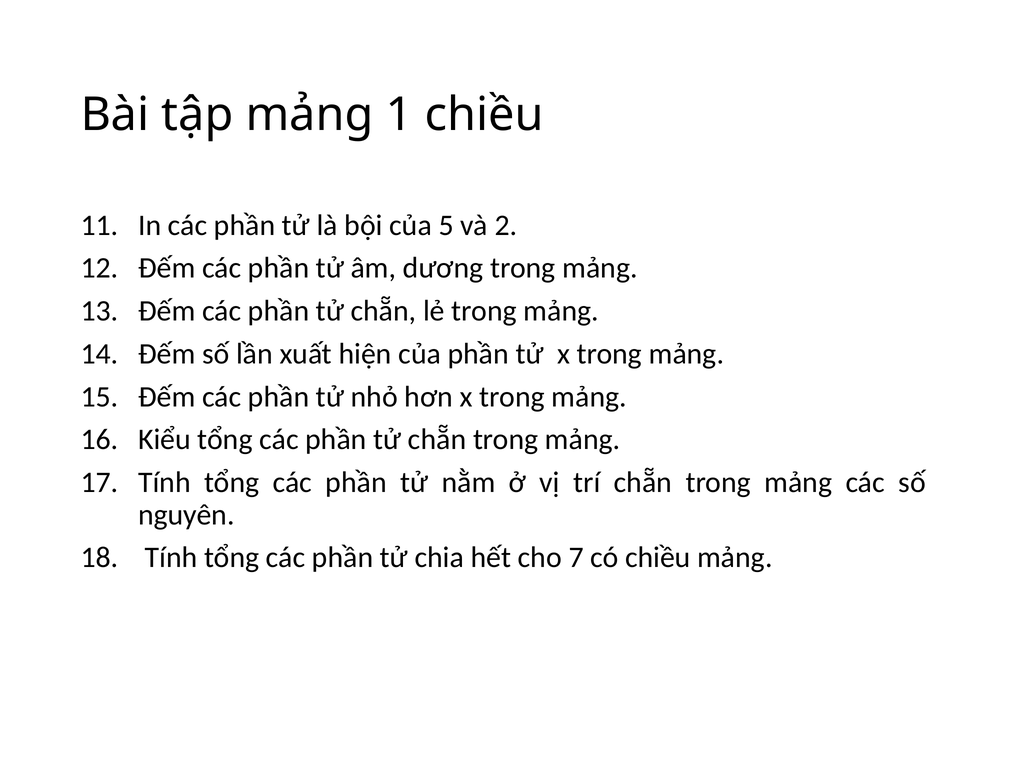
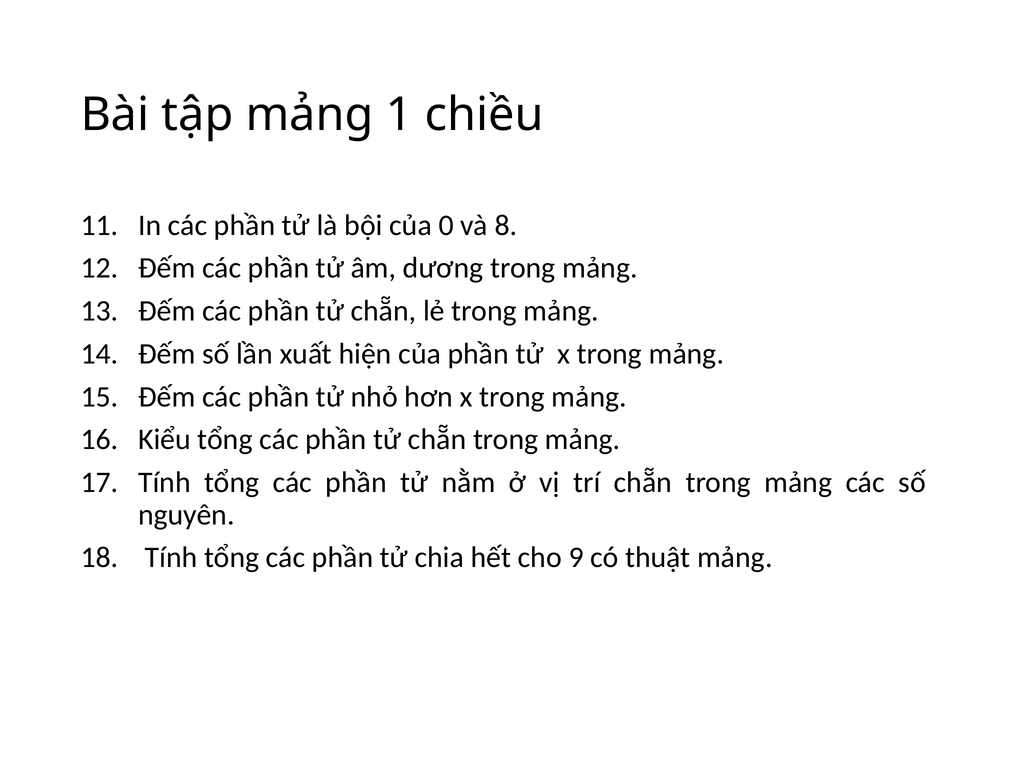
5: 5 -> 0
2: 2 -> 8
7: 7 -> 9
có chiều: chiều -> thuật
